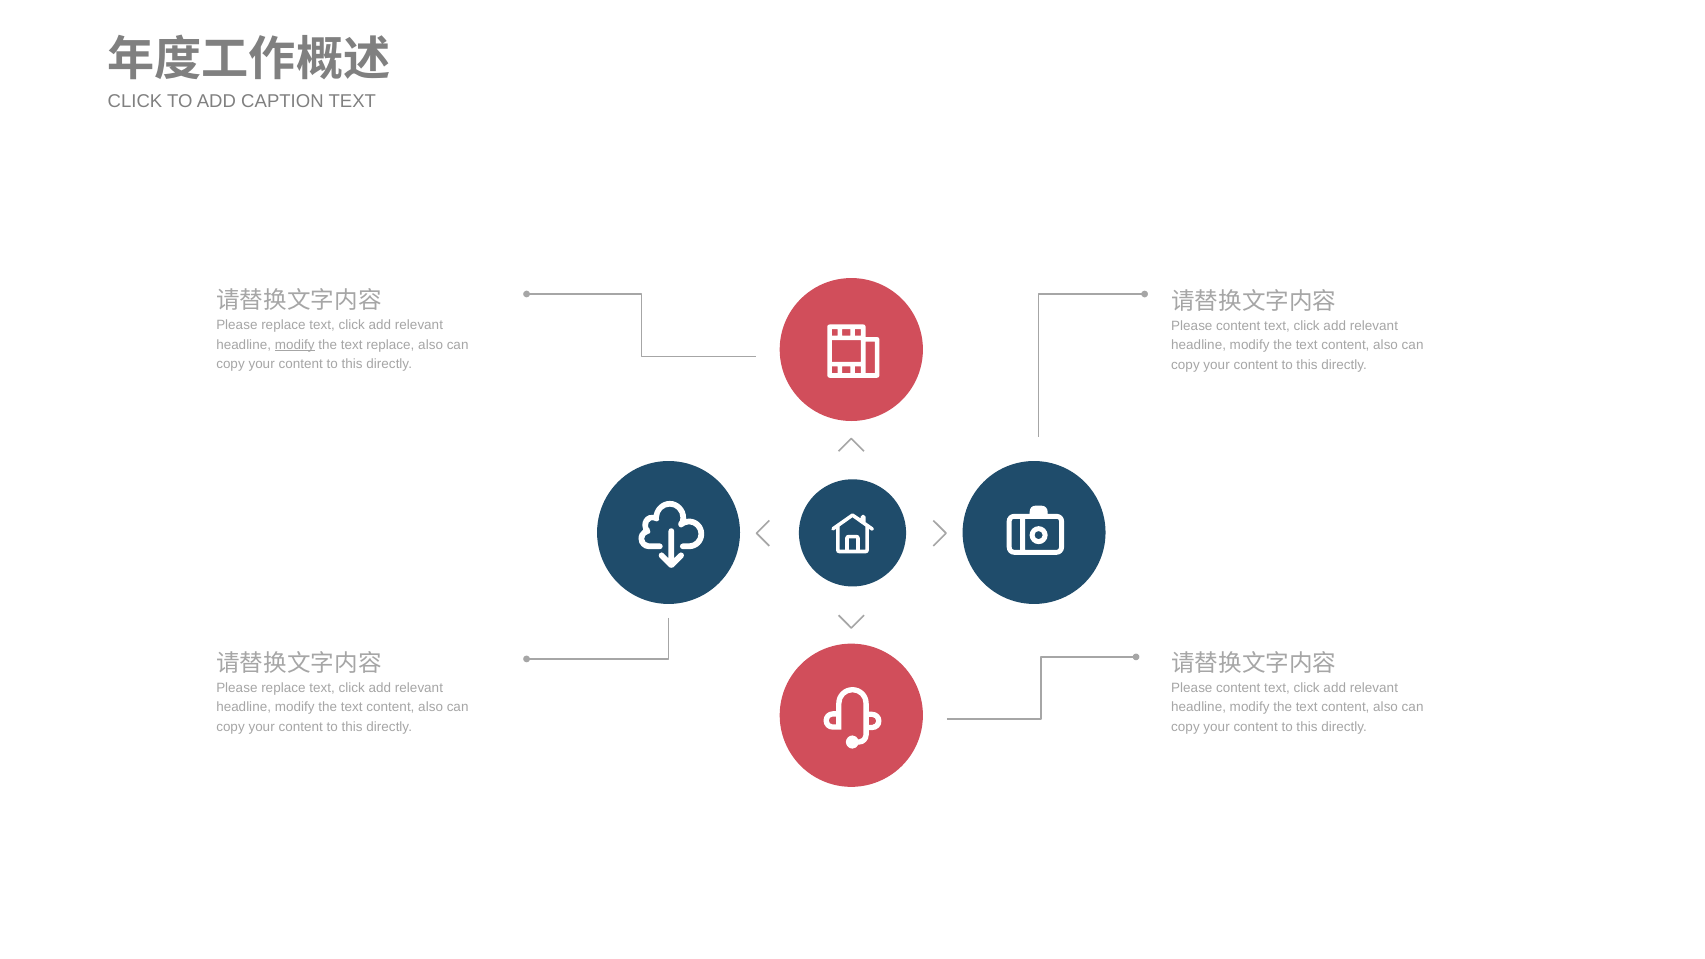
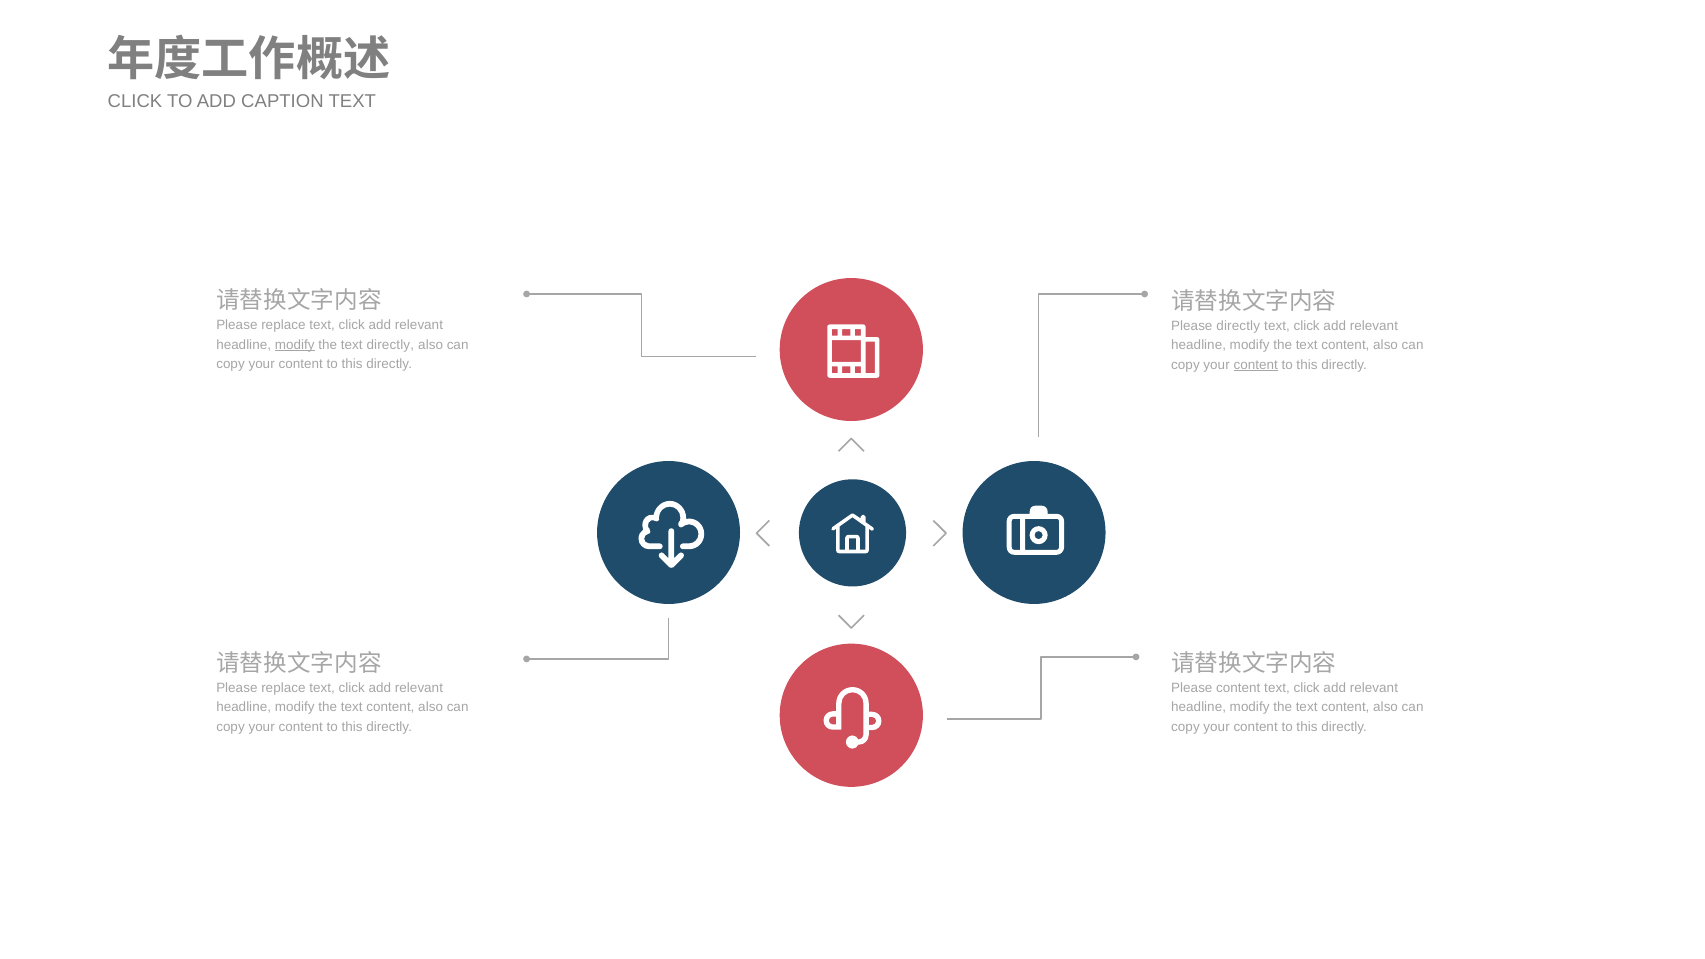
content at (1238, 326): content -> directly
text replace: replace -> directly
content at (1256, 365) underline: none -> present
